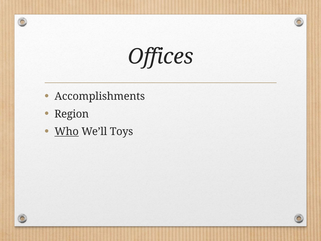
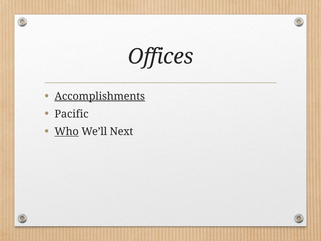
Accomplishments underline: none -> present
Region: Region -> Pacific
Toys: Toys -> Next
